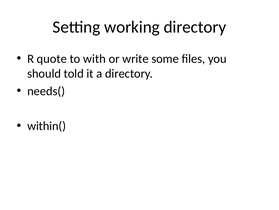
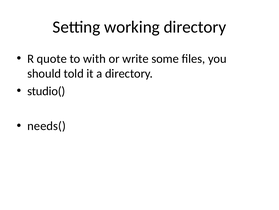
needs(: needs( -> studio(
within(: within( -> needs(
